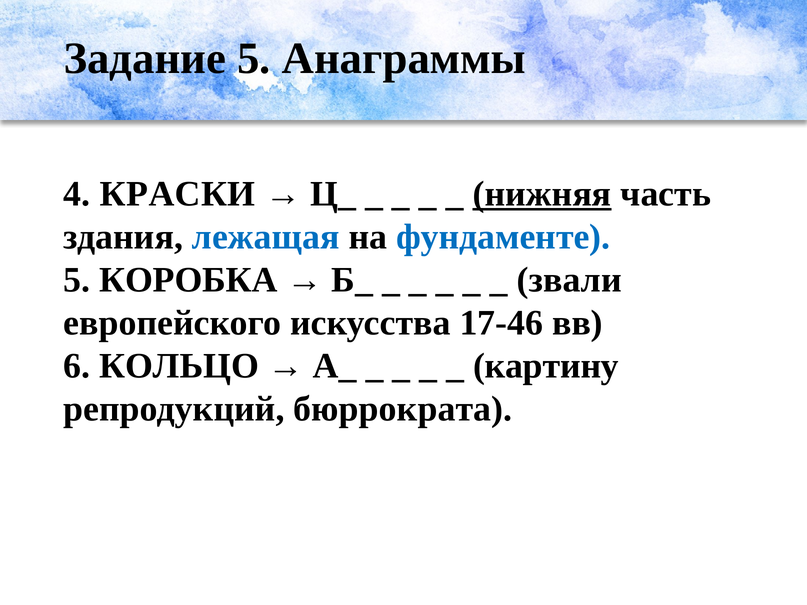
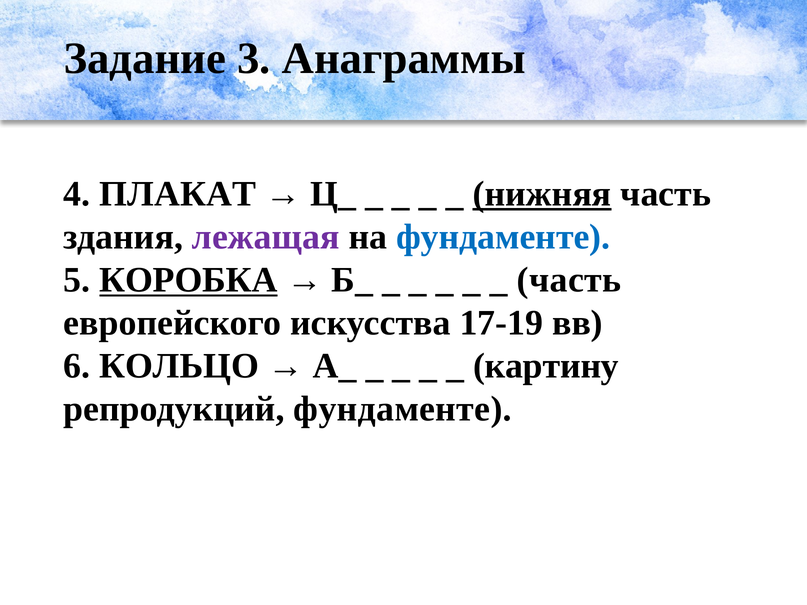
Задание 5: 5 -> 3
КРАСКИ: КРАСКИ -> ПЛАКАТ
лежащая colour: blue -> purple
КОРОБКА underline: none -> present
звали at (569, 280): звали -> часть
17-46: 17-46 -> 17-19
репродукций бюррократа: бюррократа -> фундаменте
